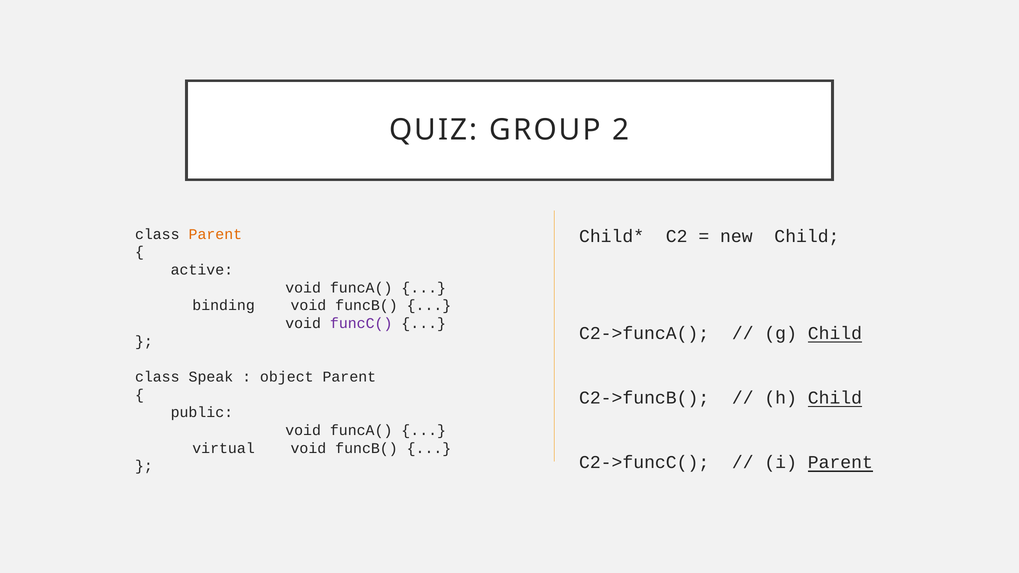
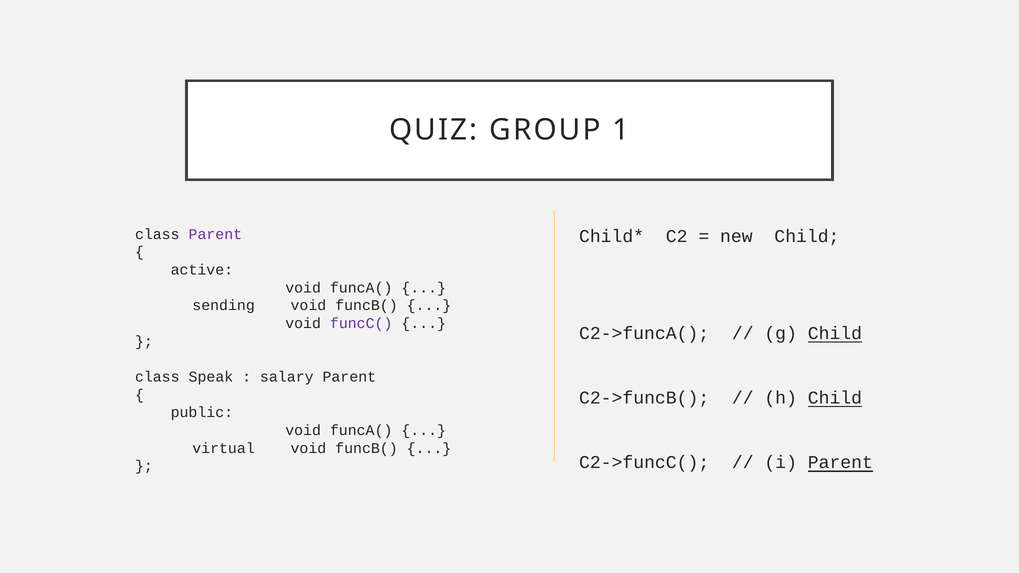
2: 2 -> 1
Parent at (215, 234) colour: orange -> purple
binding: binding -> sending
object: object -> salary
